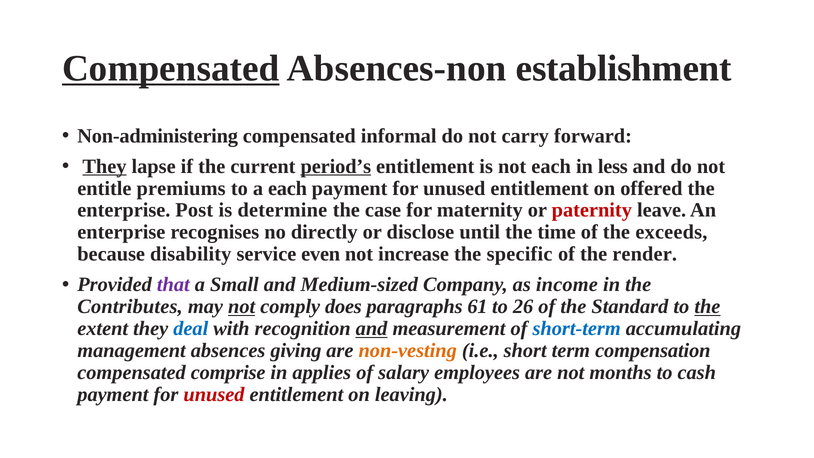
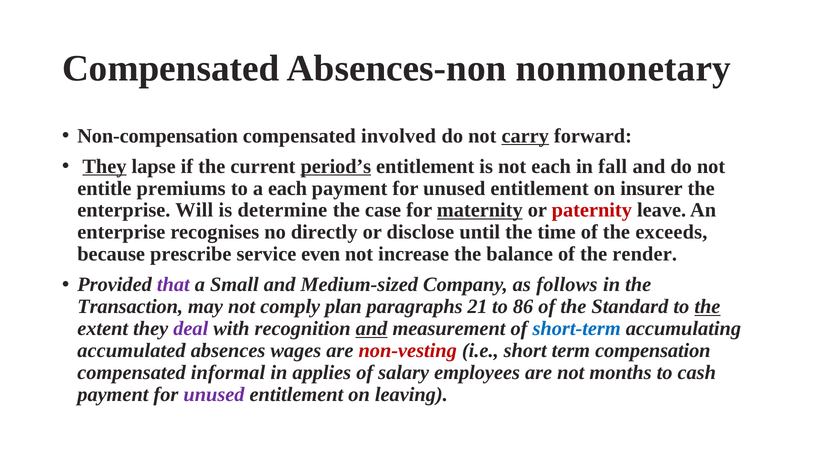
Compensated at (171, 68) underline: present -> none
establishment: establishment -> nonmonetary
Non-administering: Non-administering -> Non-compensation
informal: informal -> involved
carry underline: none -> present
less: less -> fall
offered: offered -> insurer
Post: Post -> Will
maternity underline: none -> present
disability: disability -> prescribe
specific: specific -> balance
income: income -> follows
Contributes: Contributes -> Transaction
not at (242, 307) underline: present -> none
does: does -> plan
61: 61 -> 21
26: 26 -> 86
deal colour: blue -> purple
management: management -> accumulated
giving: giving -> wages
non-vesting colour: orange -> red
comprise: comprise -> informal
unused at (214, 394) colour: red -> purple
